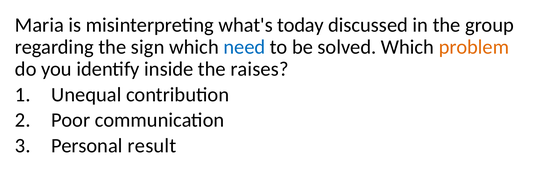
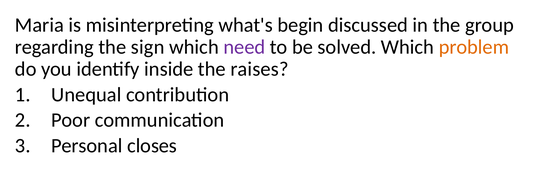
today: today -> begin
need colour: blue -> purple
result: result -> closes
